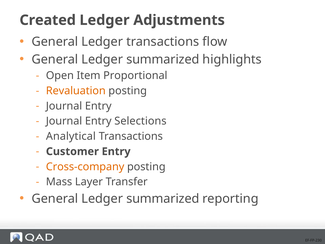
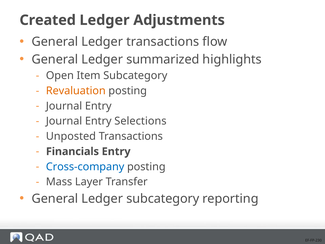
Item Proportional: Proportional -> Subcategory
Analytical: Analytical -> Unposted
Customer: Customer -> Financials
Cross-company colour: orange -> blue
summarized at (163, 198): summarized -> subcategory
